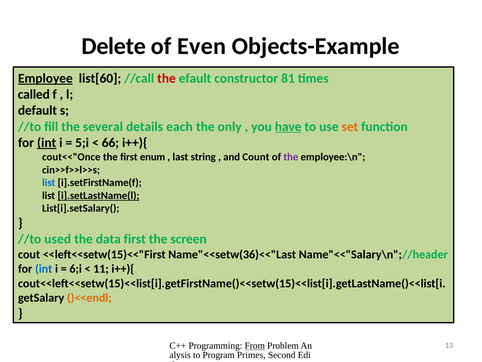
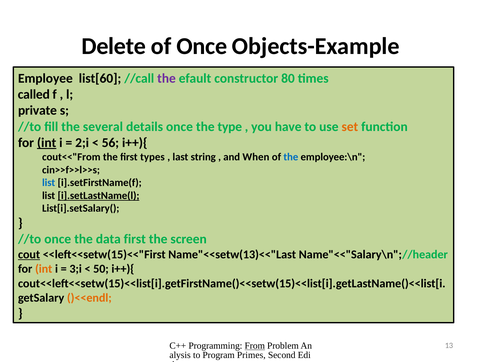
of Even: Even -> Once
Employee underline: present -> none
the at (167, 78) colour: red -> purple
81: 81 -> 80
default: default -> private
details each: each -> once
only: only -> type
have underline: present -> none
5;i: 5;i -> 2;i
66: 66 -> 56
cout<<"Once: cout<<"Once -> cout<<"From
enum: enum -> types
Count: Count -> When
the at (291, 157) colour: purple -> blue
//to used: used -> once
cout underline: none -> present
Name"<<setw(36)<<"Last: Name"<<setw(36)<<"Last -> Name"<<setw(13)<<"Last
int at (44, 269) colour: blue -> orange
6;i: 6;i -> 3;i
11: 11 -> 50
